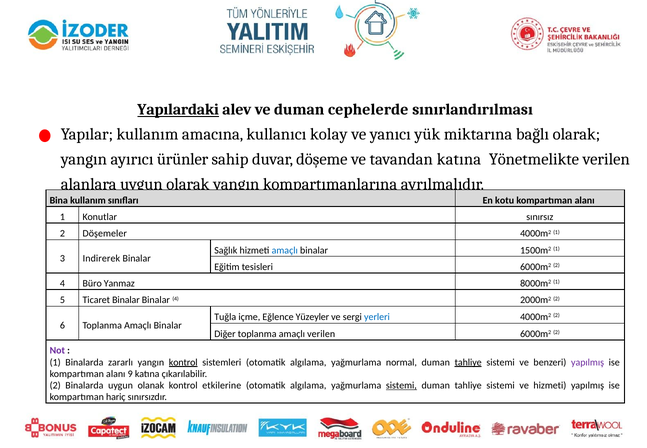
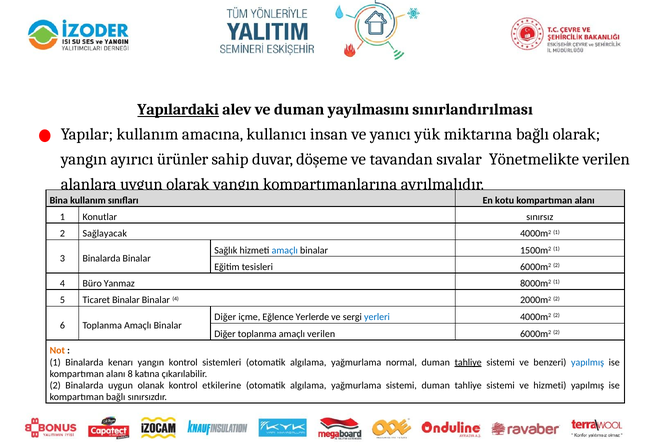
cephelerde: cephelerde -> yayılmasını
kolay: kolay -> insan
tavandan katına: katına -> sıvalar
Döşemeler: Döşemeler -> Sağlayacak
3 Indirerek: Indirerek -> Binalarda
Tuğla at (225, 317): Tuğla -> Diğer
Yüzeyler: Yüzeyler -> Yerlerde
Not colour: purple -> orange
zararlı: zararlı -> kenarı
kontrol at (183, 362) underline: present -> none
yapılmış at (588, 362) colour: purple -> blue
9: 9 -> 8
sistemi at (401, 386) underline: present -> none
kompartıman hariç: hariç -> bağlı
